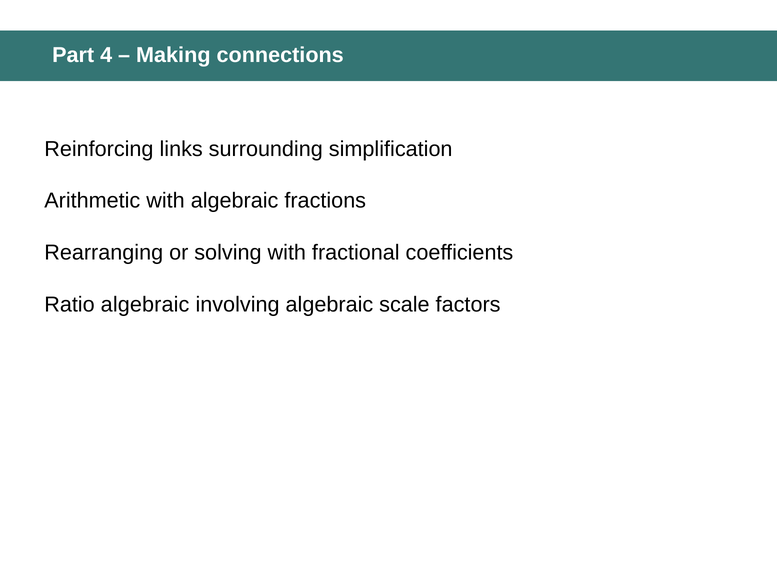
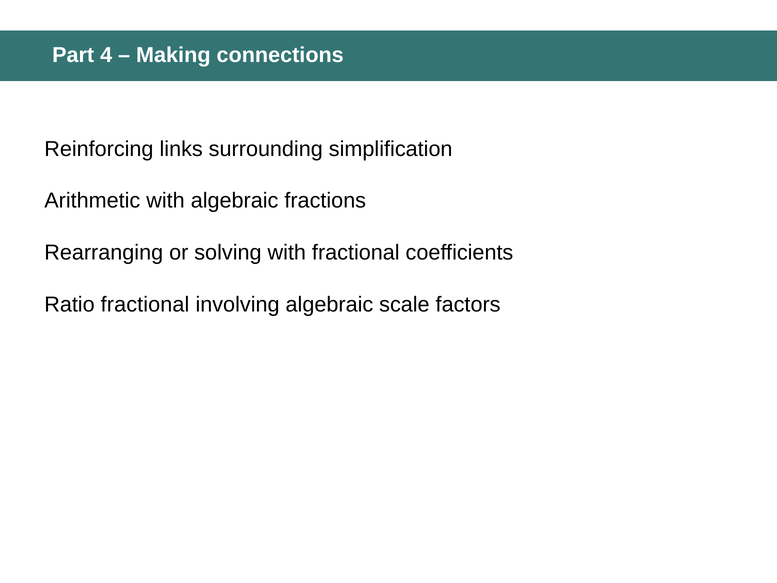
Ratio algebraic: algebraic -> fractional
